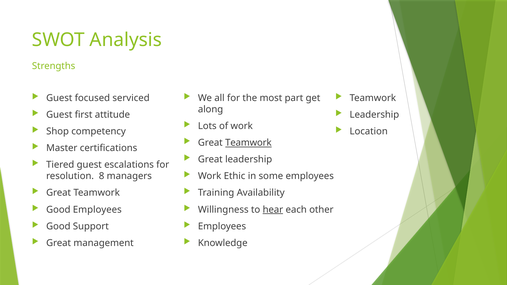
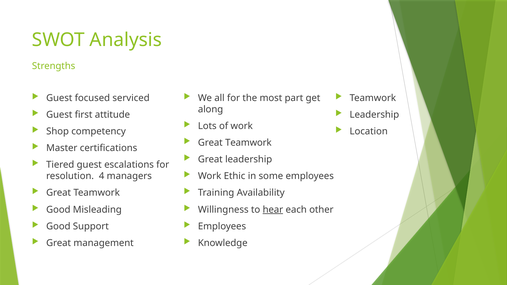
Teamwork at (248, 143) underline: present -> none
8: 8 -> 4
Good Employees: Employees -> Misleading
